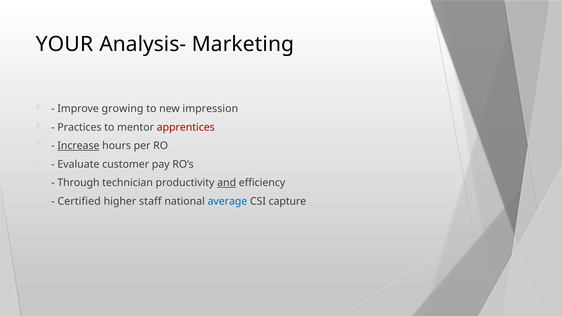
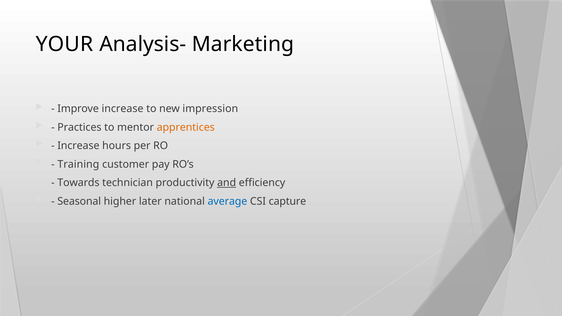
Improve growing: growing -> increase
apprentices colour: red -> orange
Increase at (78, 146) underline: present -> none
Evaluate: Evaluate -> Training
Through: Through -> Towards
Certified: Certified -> Seasonal
staff: staff -> later
